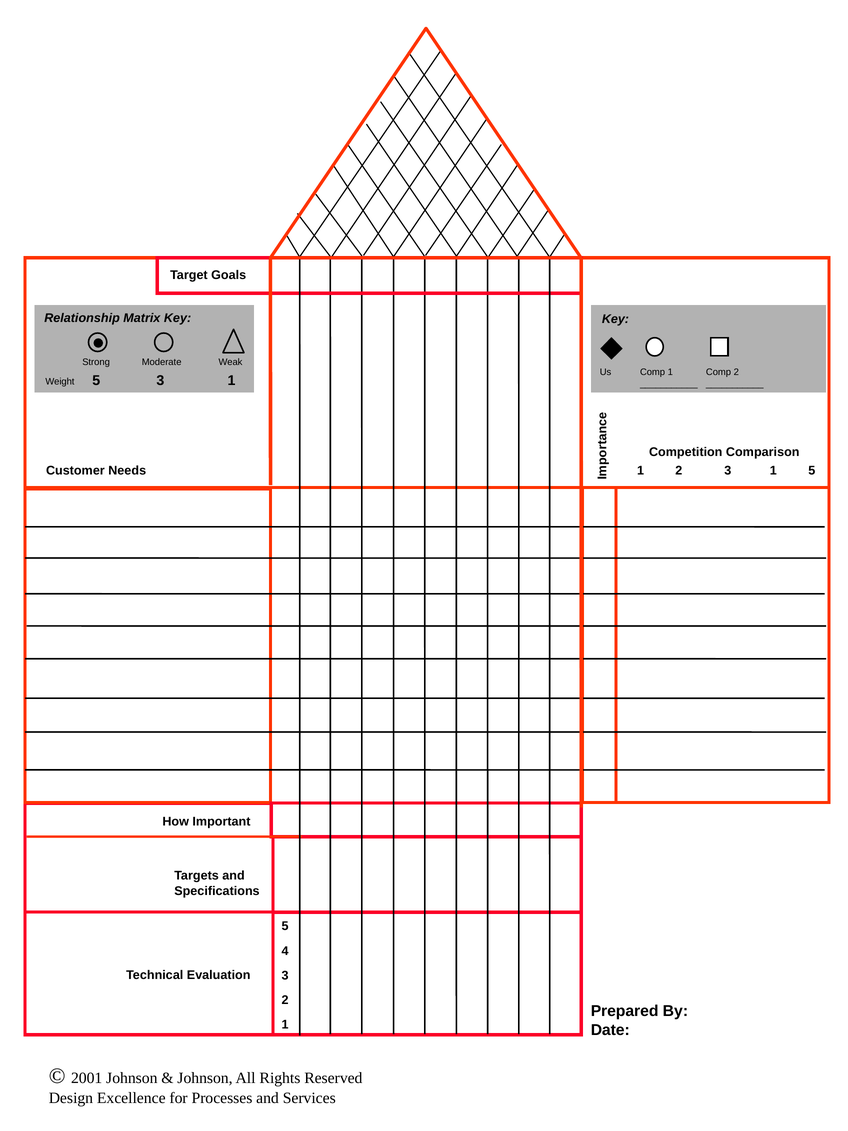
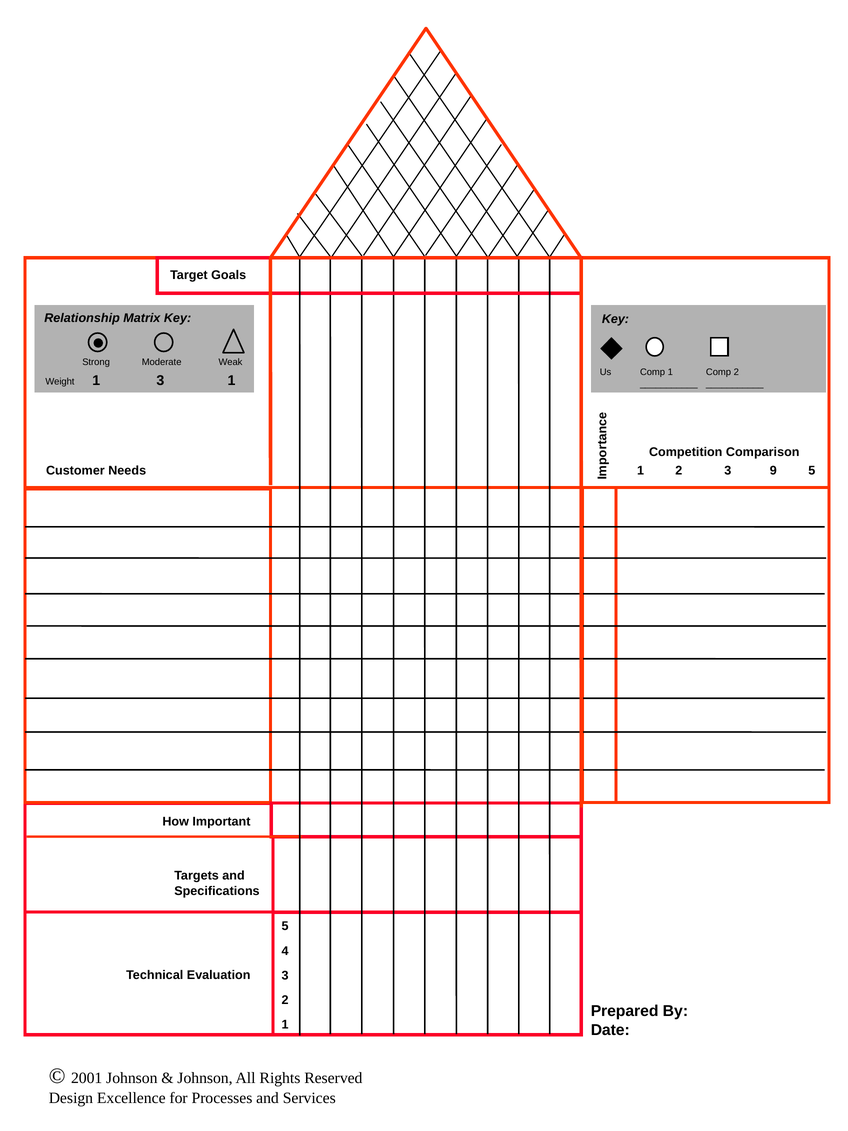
Weight 5: 5 -> 1
2 3 1: 1 -> 9
